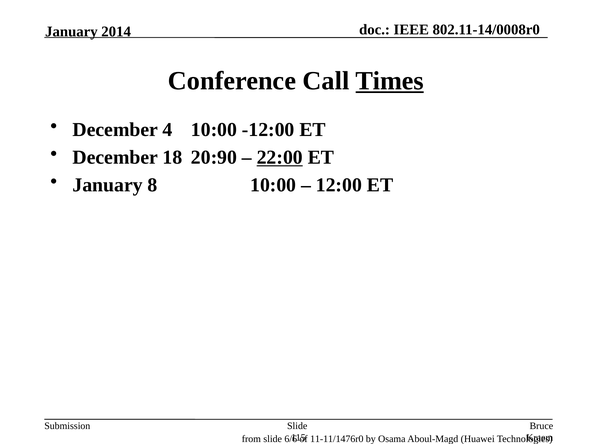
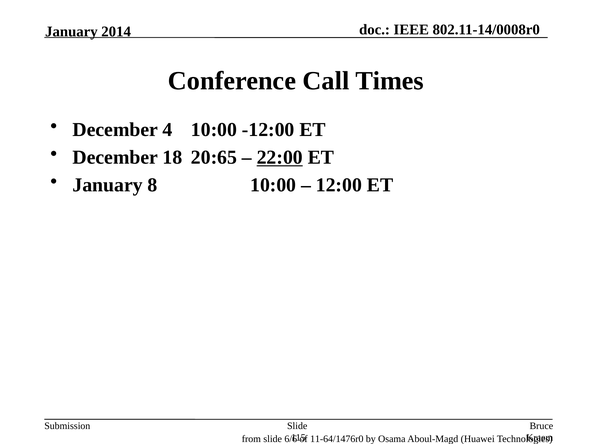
Times underline: present -> none
20:90: 20:90 -> 20:65
11-11/1476r0: 11-11/1476r0 -> 11-64/1476r0
